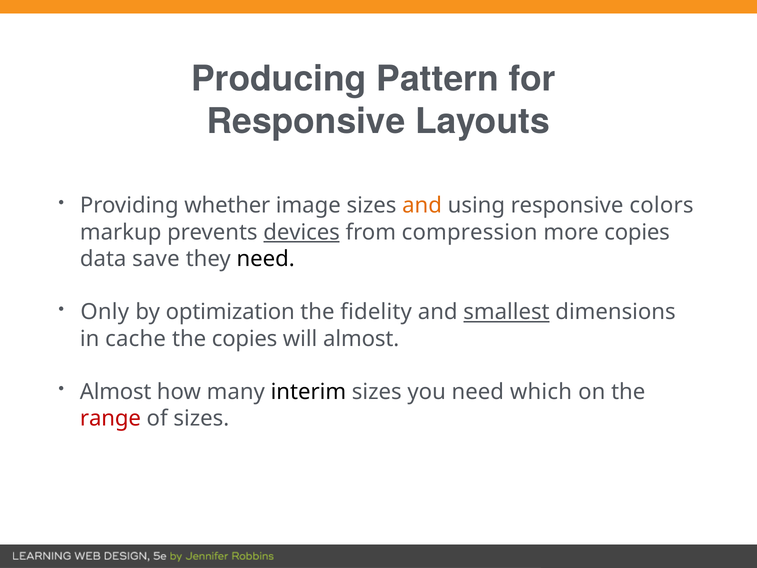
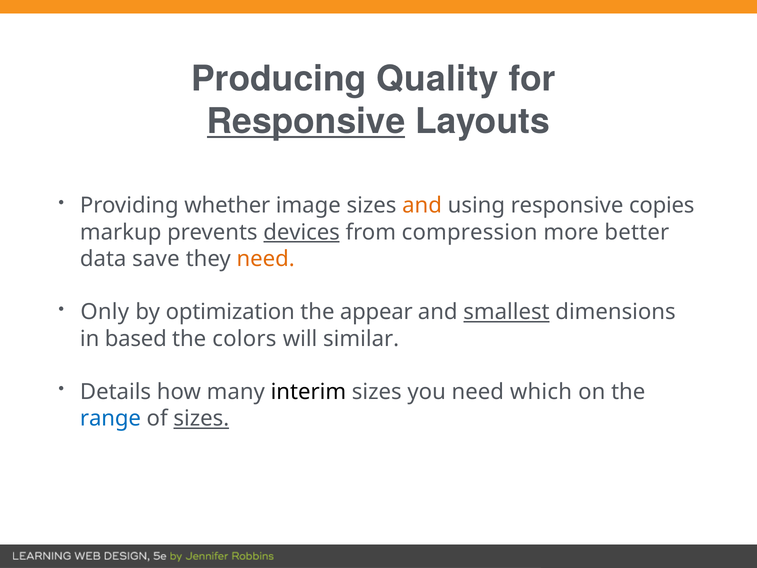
Pattern: Pattern -> Quality
Responsive at (306, 122) underline: none -> present
colors: colors -> copies
more copies: copies -> better
need at (266, 259) colour: black -> orange
fidelity: fidelity -> appear
cache: cache -> based
the copies: copies -> colors
will almost: almost -> similar
Almost at (116, 392): Almost -> Details
range colour: red -> blue
sizes at (201, 418) underline: none -> present
